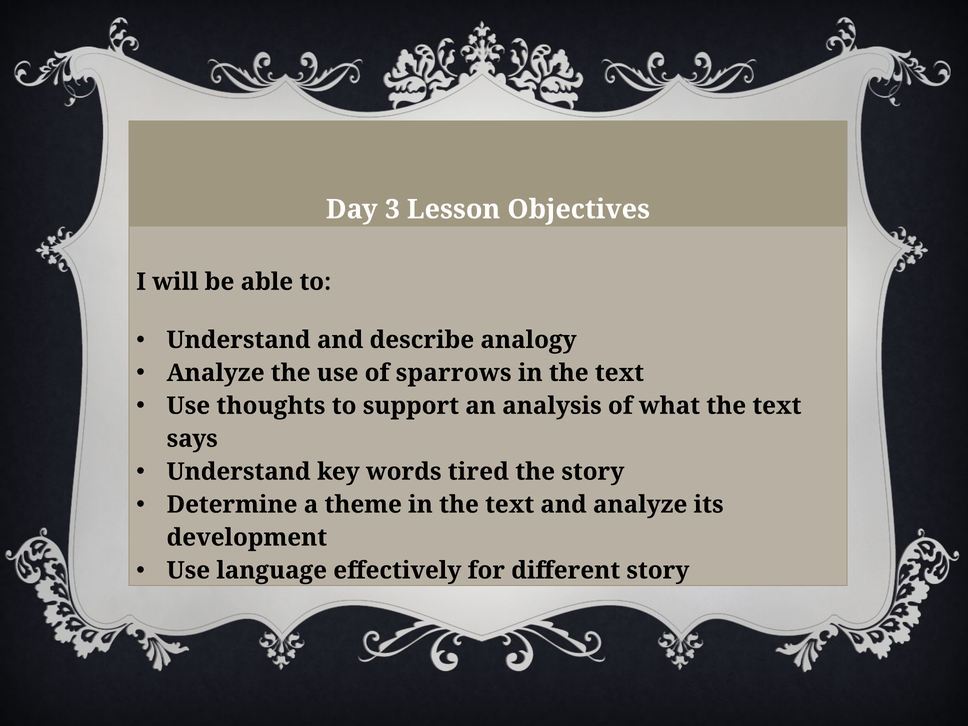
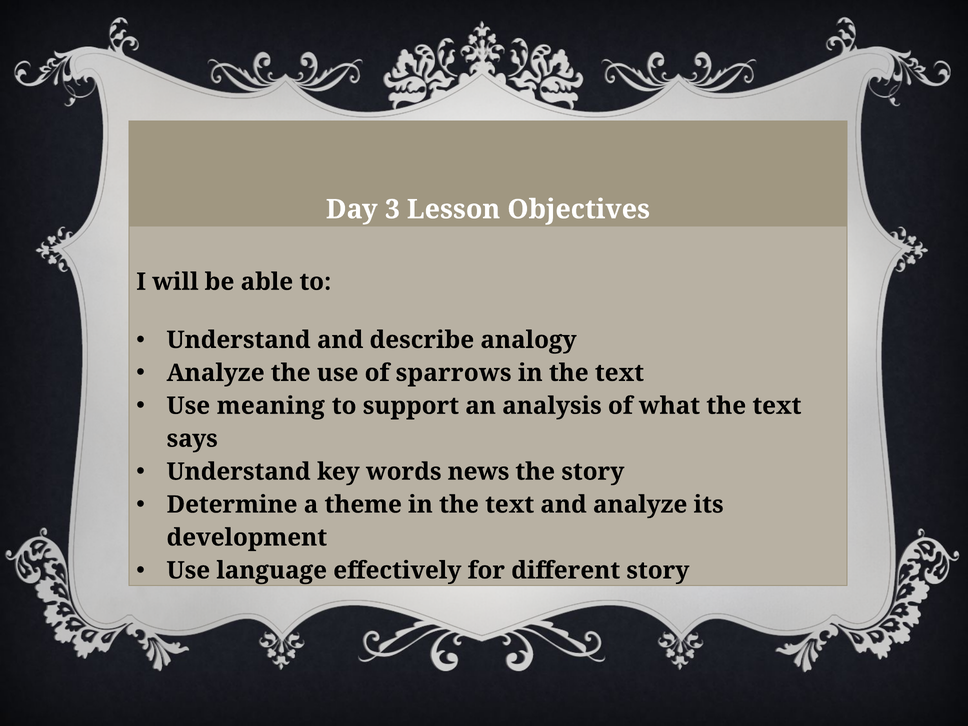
thoughts: thoughts -> meaning
tired: tired -> news
